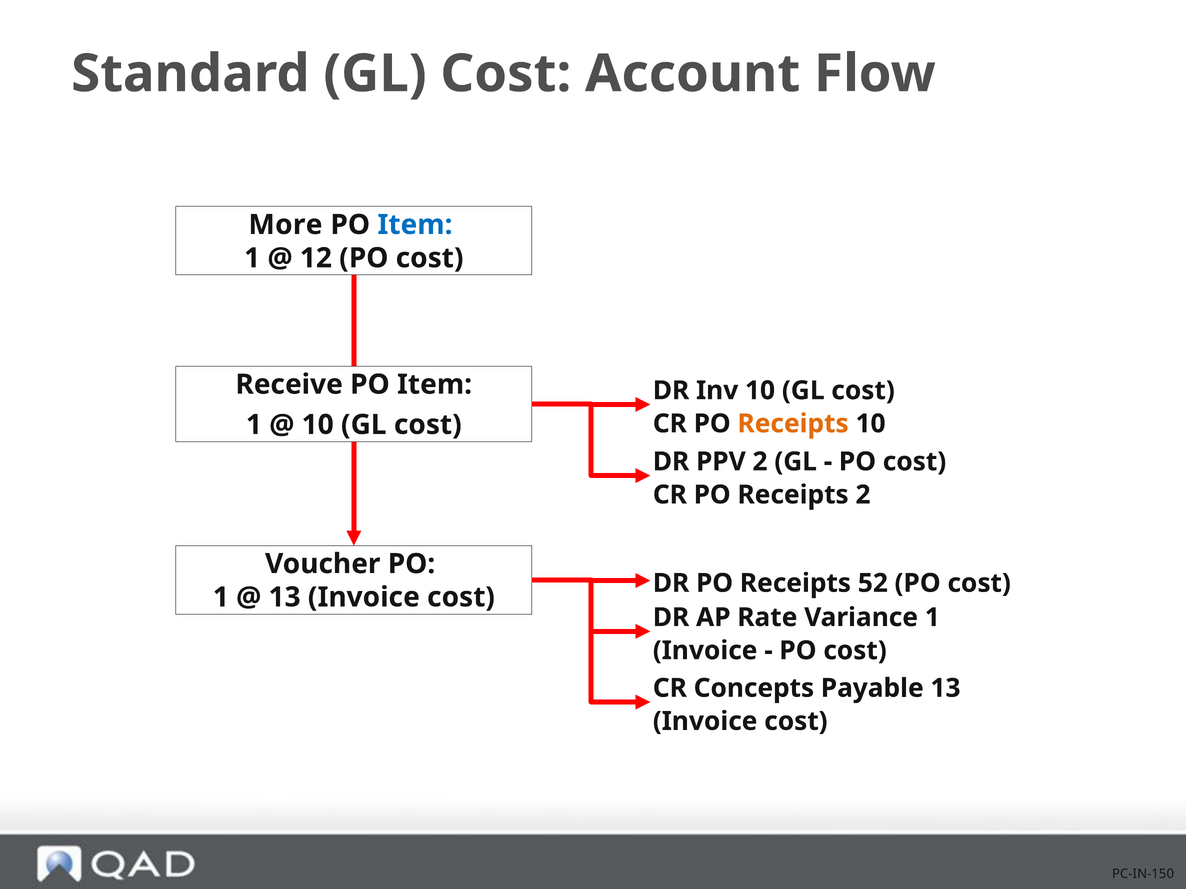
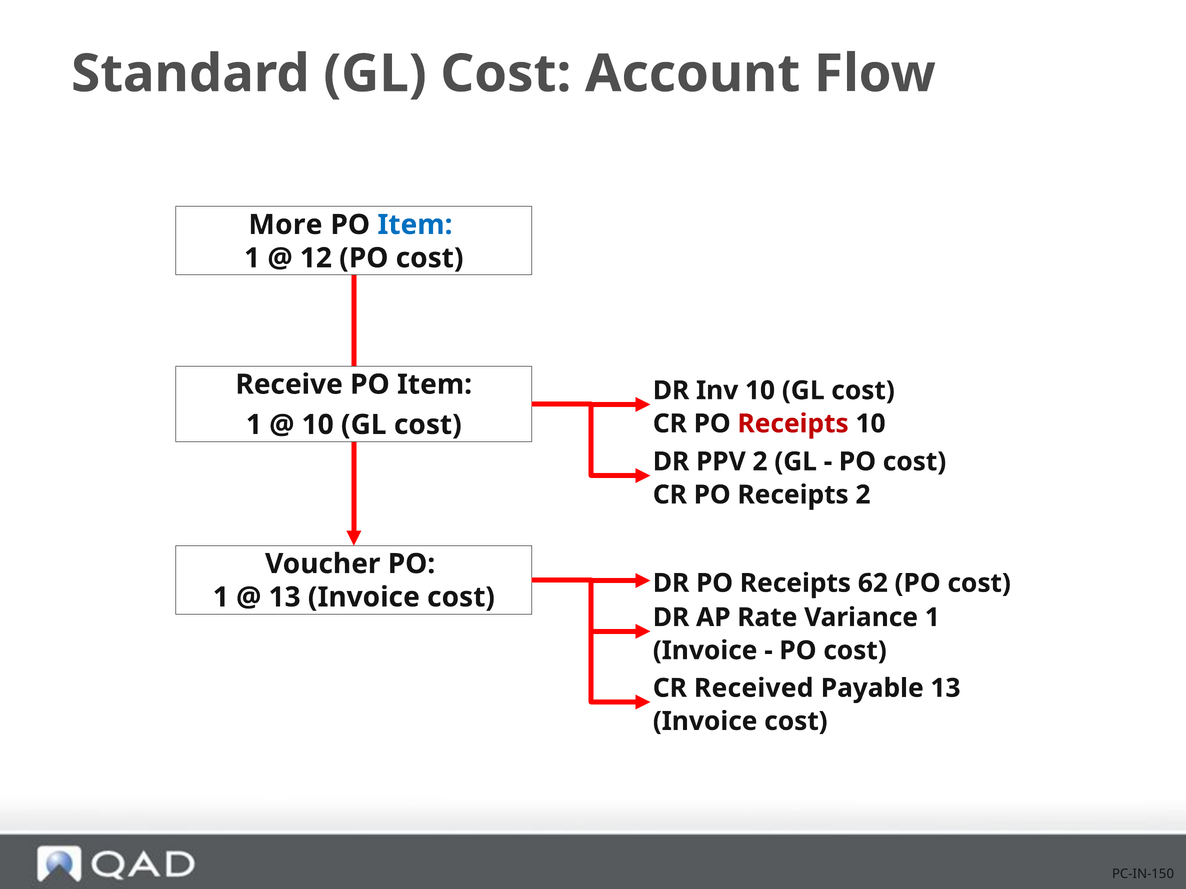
Receipts at (793, 424) colour: orange -> red
52: 52 -> 62
Concepts: Concepts -> Received
